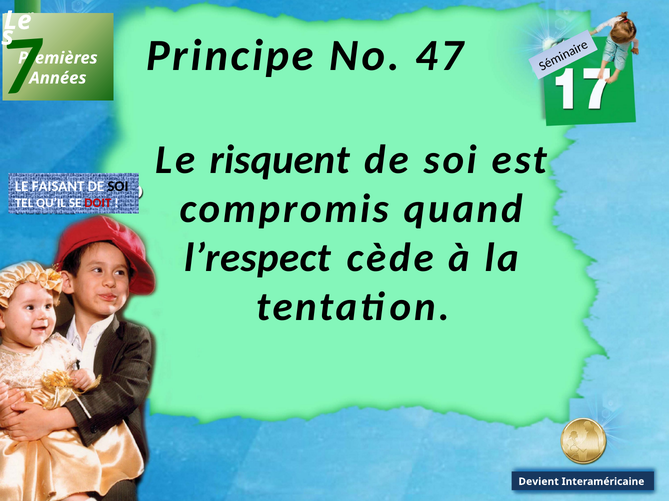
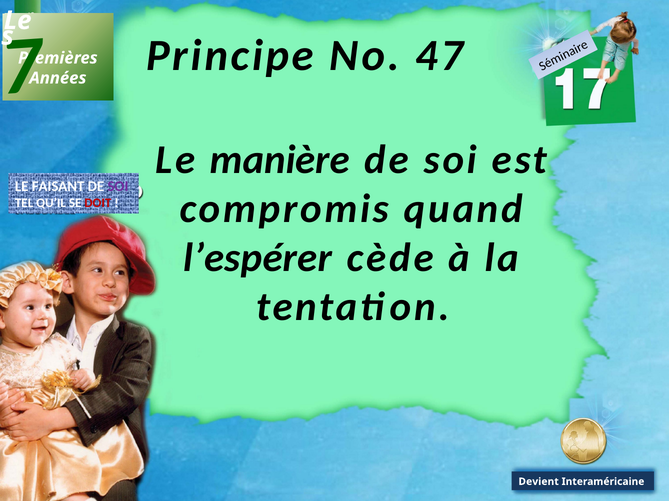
risquent: risquent -> manière
SOI at (118, 187) colour: black -> purple
l’respect: l’respect -> l’espérer
